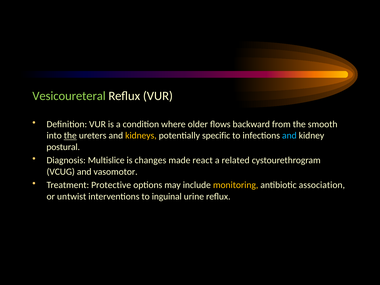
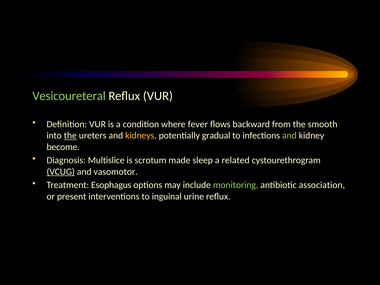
older: older -> fever
specific: specific -> gradual
and at (289, 136) colour: light blue -> light green
postural: postural -> become
changes: changes -> scrotum
react: react -> sleep
VCUG underline: none -> present
Protective: Protective -> Esophagus
monitoring colour: yellow -> light green
untwist: untwist -> present
